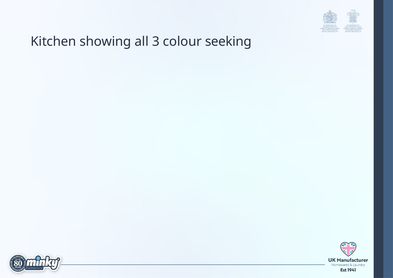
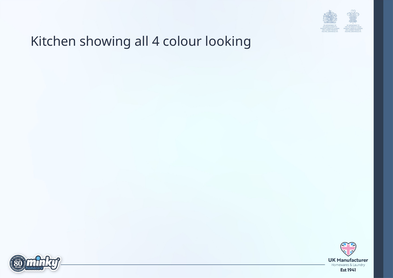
3: 3 -> 4
seeking: seeking -> looking
